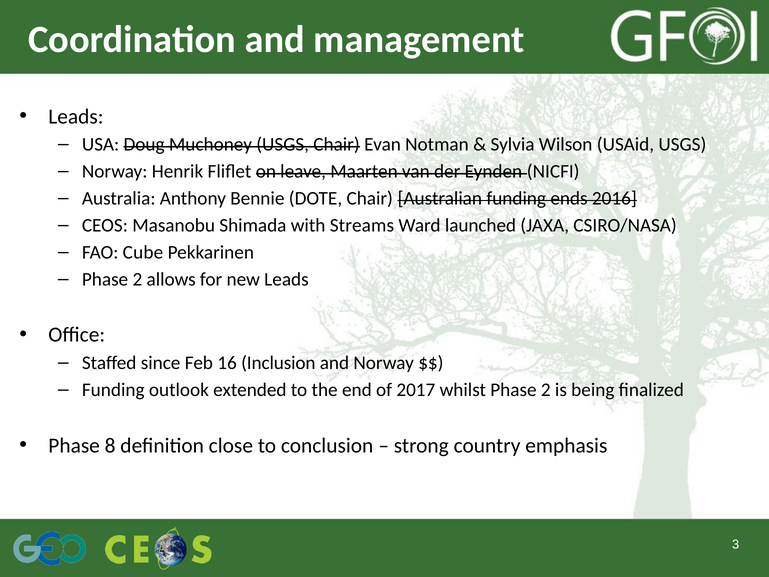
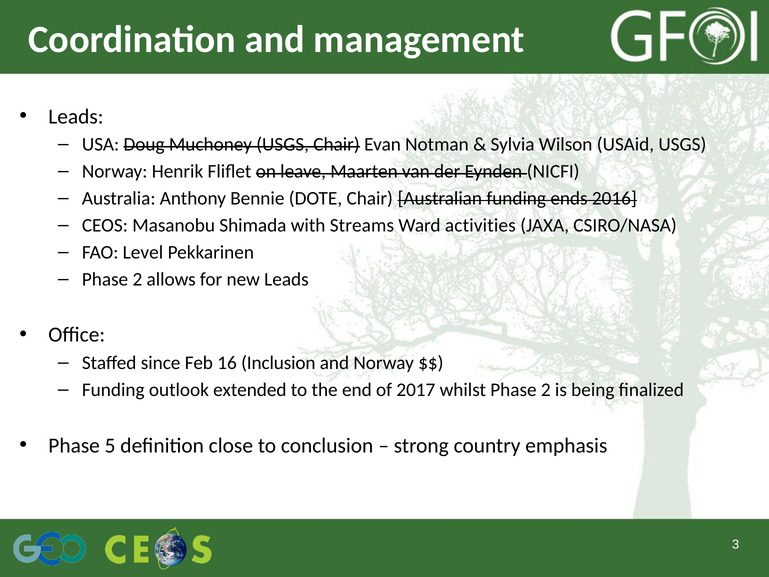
launched: launched -> activities
Cube: Cube -> Level
8: 8 -> 5
